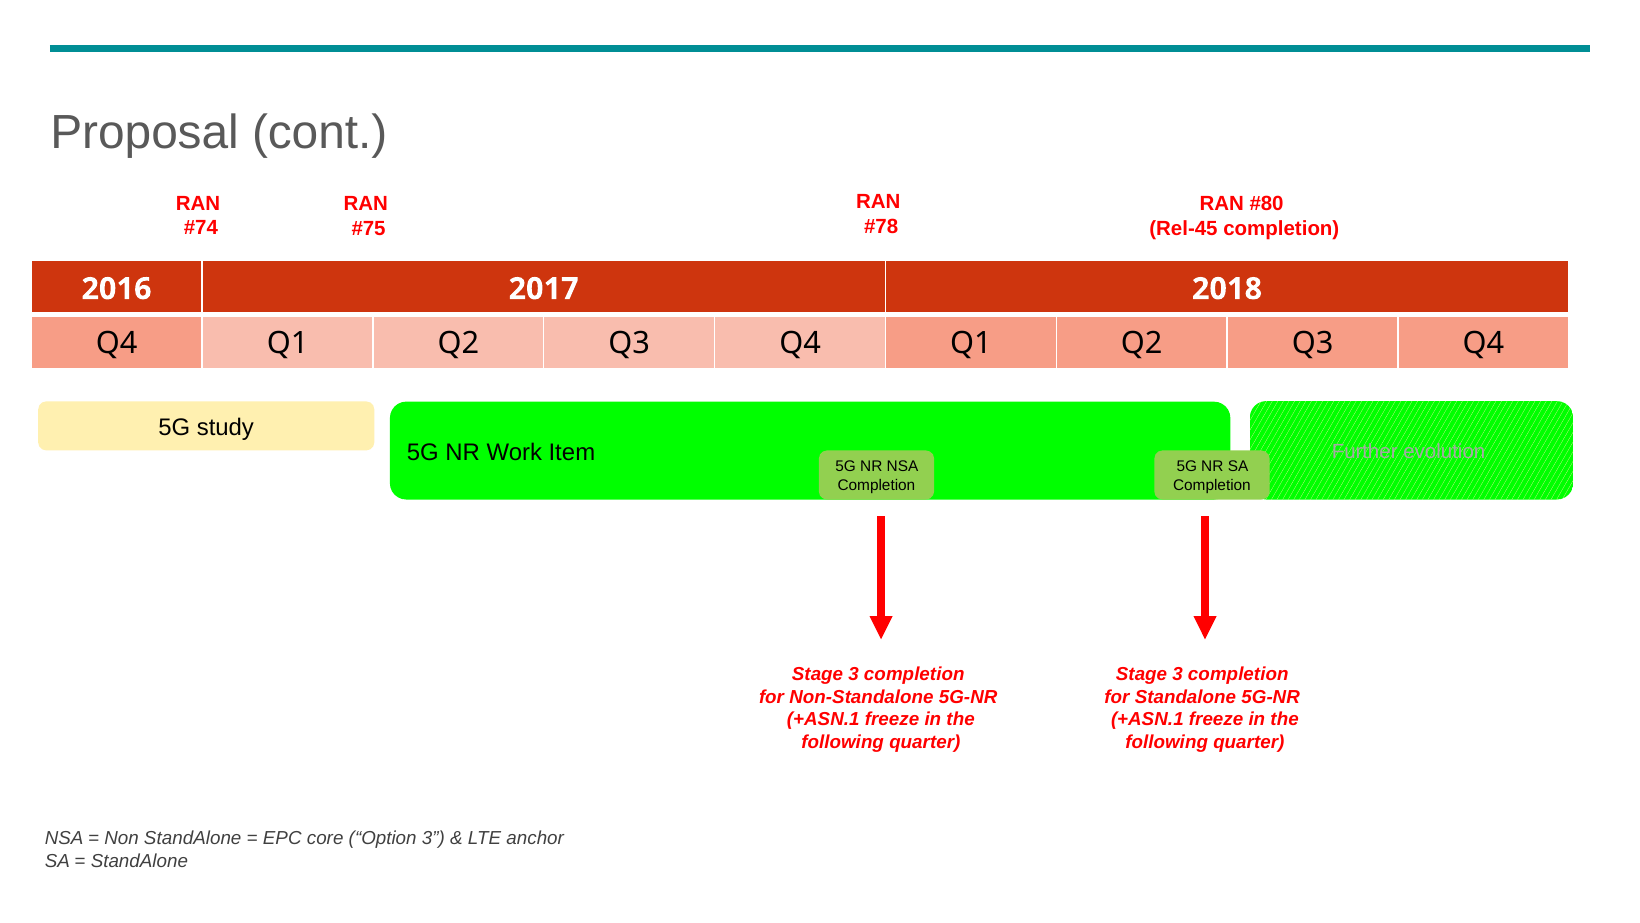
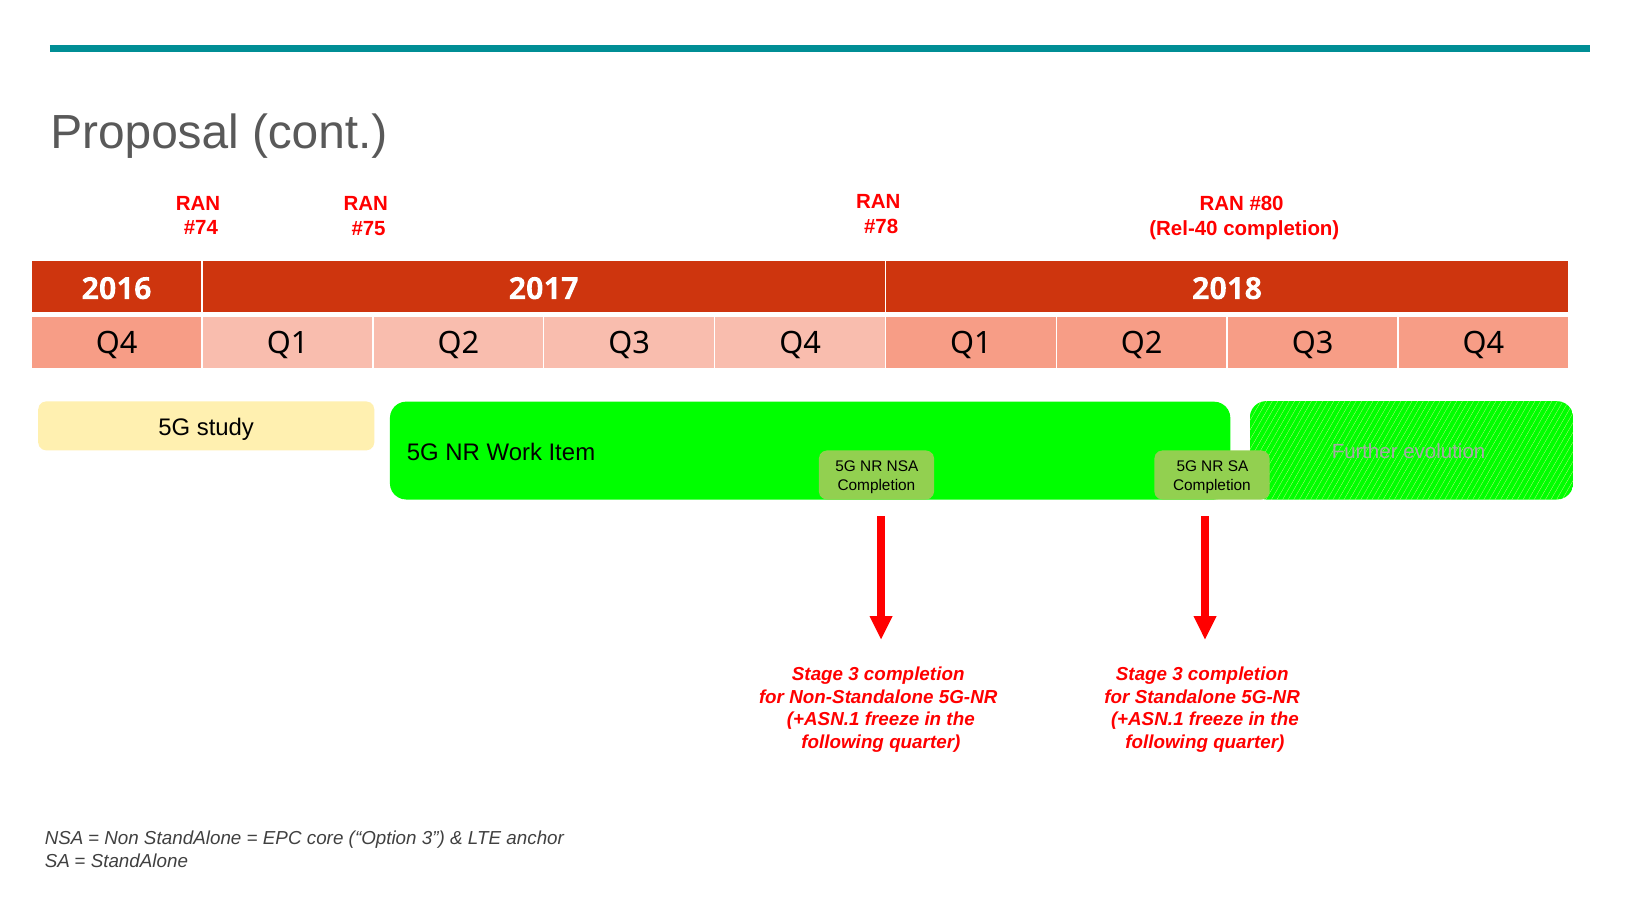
Rel-45: Rel-45 -> Rel-40
